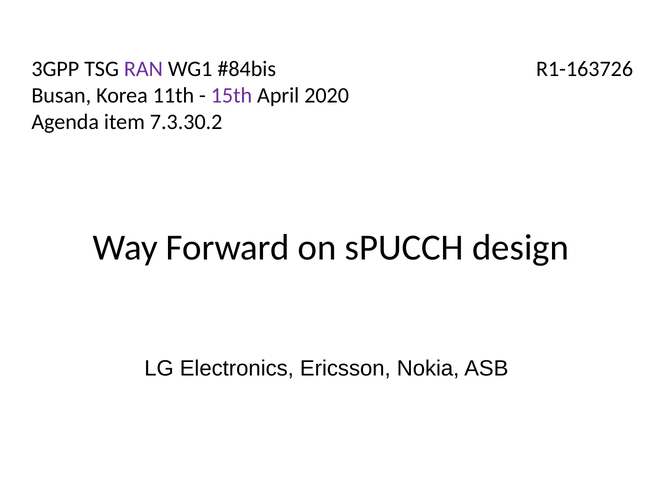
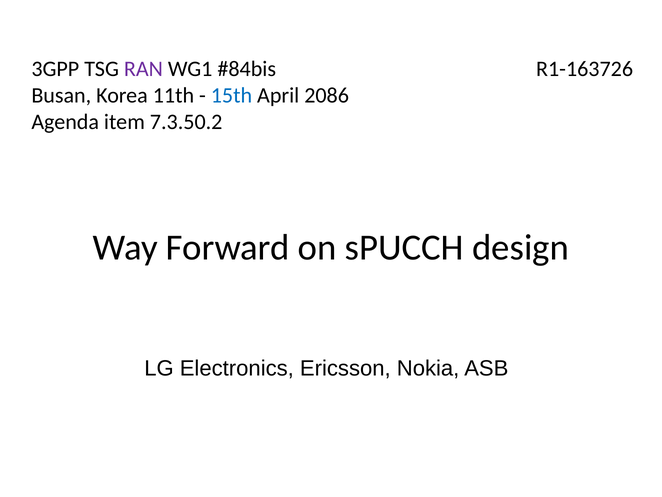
15th colour: purple -> blue
2020: 2020 -> 2086
7.3.30.2: 7.3.30.2 -> 7.3.50.2
